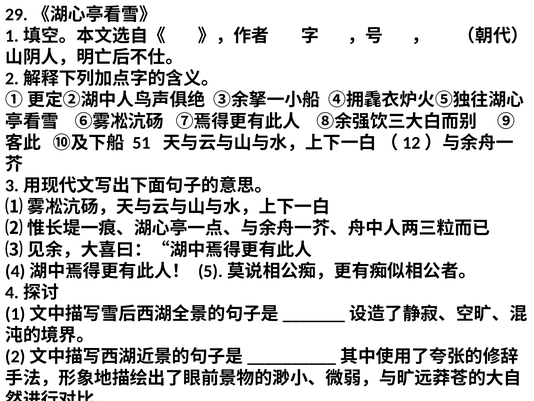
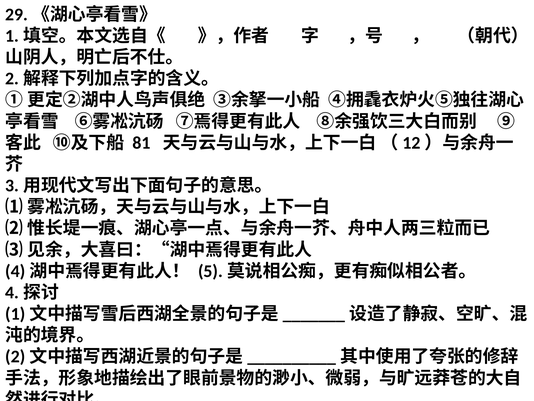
51: 51 -> 81
